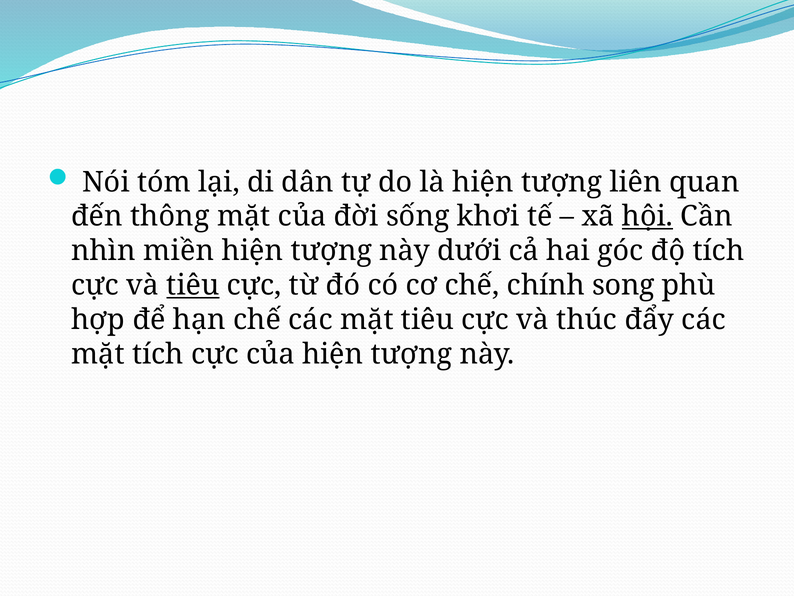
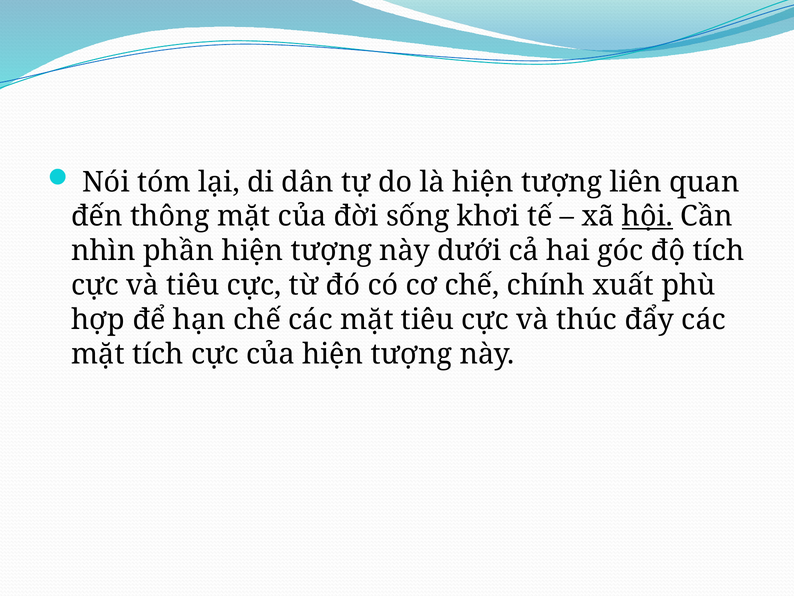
miền: miền -> phần
tiêu at (193, 285) underline: present -> none
song: song -> xuất
